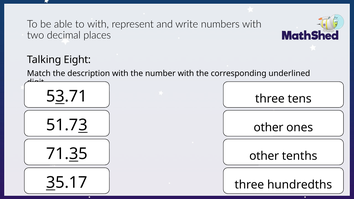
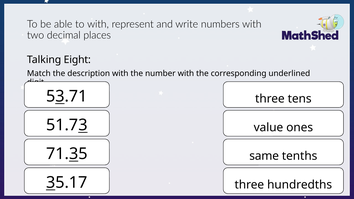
other at (268, 127): other -> value
other at (264, 156): other -> same
